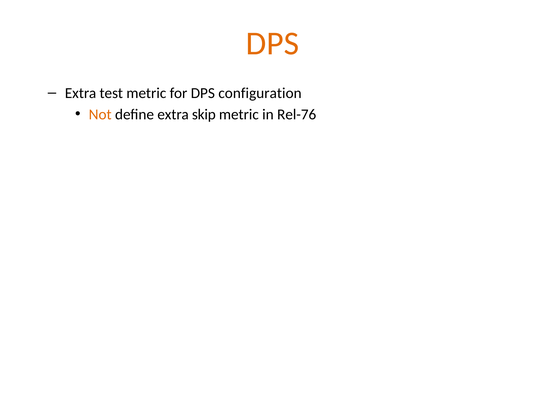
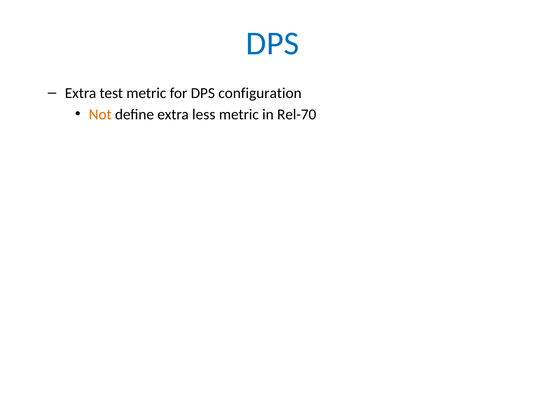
DPS at (272, 43) colour: orange -> blue
skip: skip -> less
Rel-76: Rel-76 -> Rel-70
